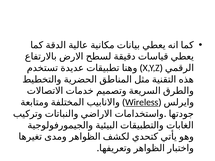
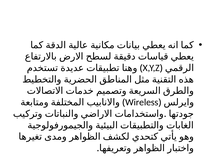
Wireless underline: present -> none
